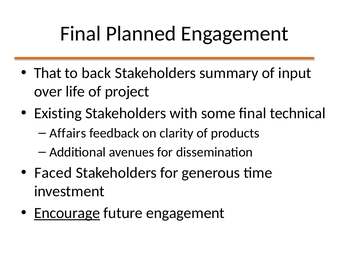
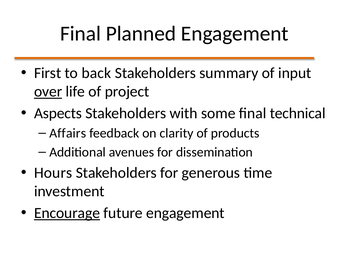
That: That -> First
over underline: none -> present
Existing: Existing -> Aspects
Faced: Faced -> Hours
